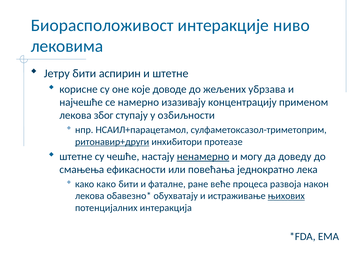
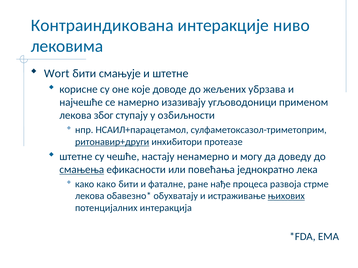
Биорасположивост: Биорасположивост -> Контраиндикована
Јетру: Јетру -> Wort
aспирин: aспирин -> смањујe
концентрацију: концентрацију -> угљоводоници
ненамерно underline: present -> none
смањења underline: none -> present
веће: веће -> нађе
након: након -> стрме
